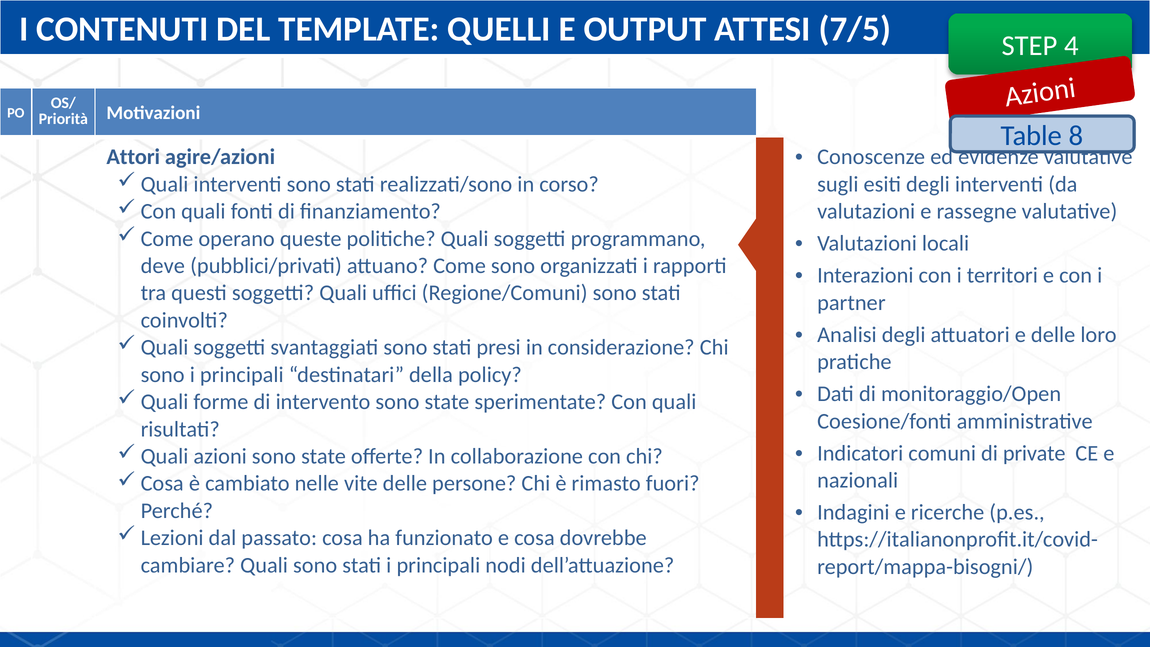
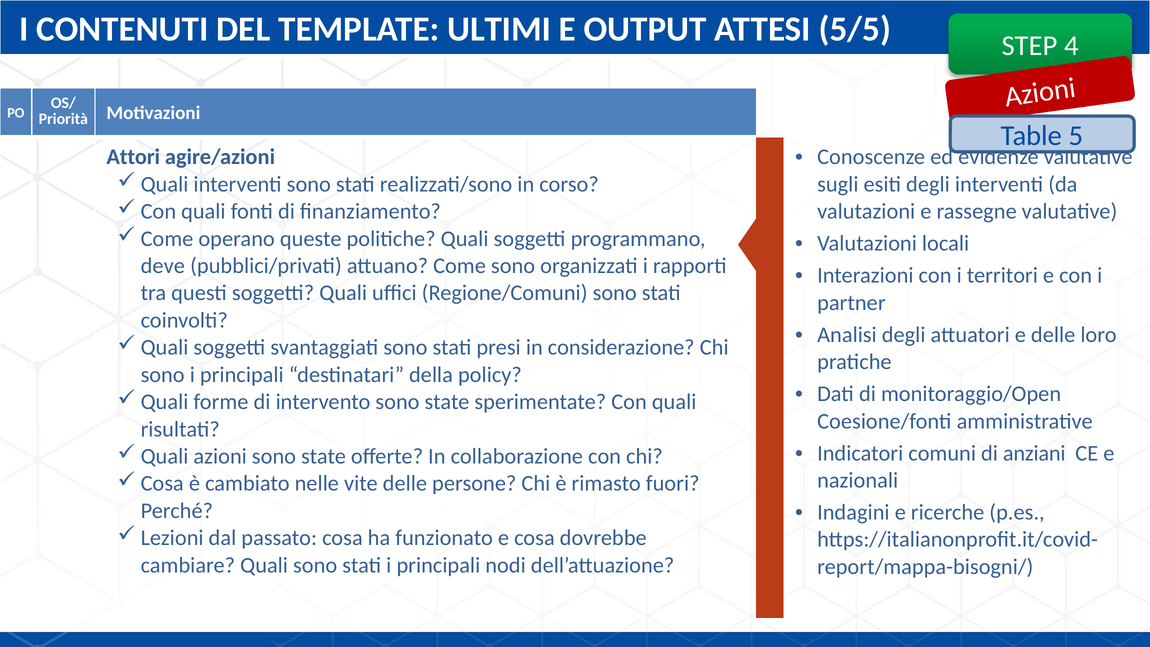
QUELLI: QUELLI -> ULTIMI
7/5: 7/5 -> 5/5
8: 8 -> 5
private: private -> anziani
